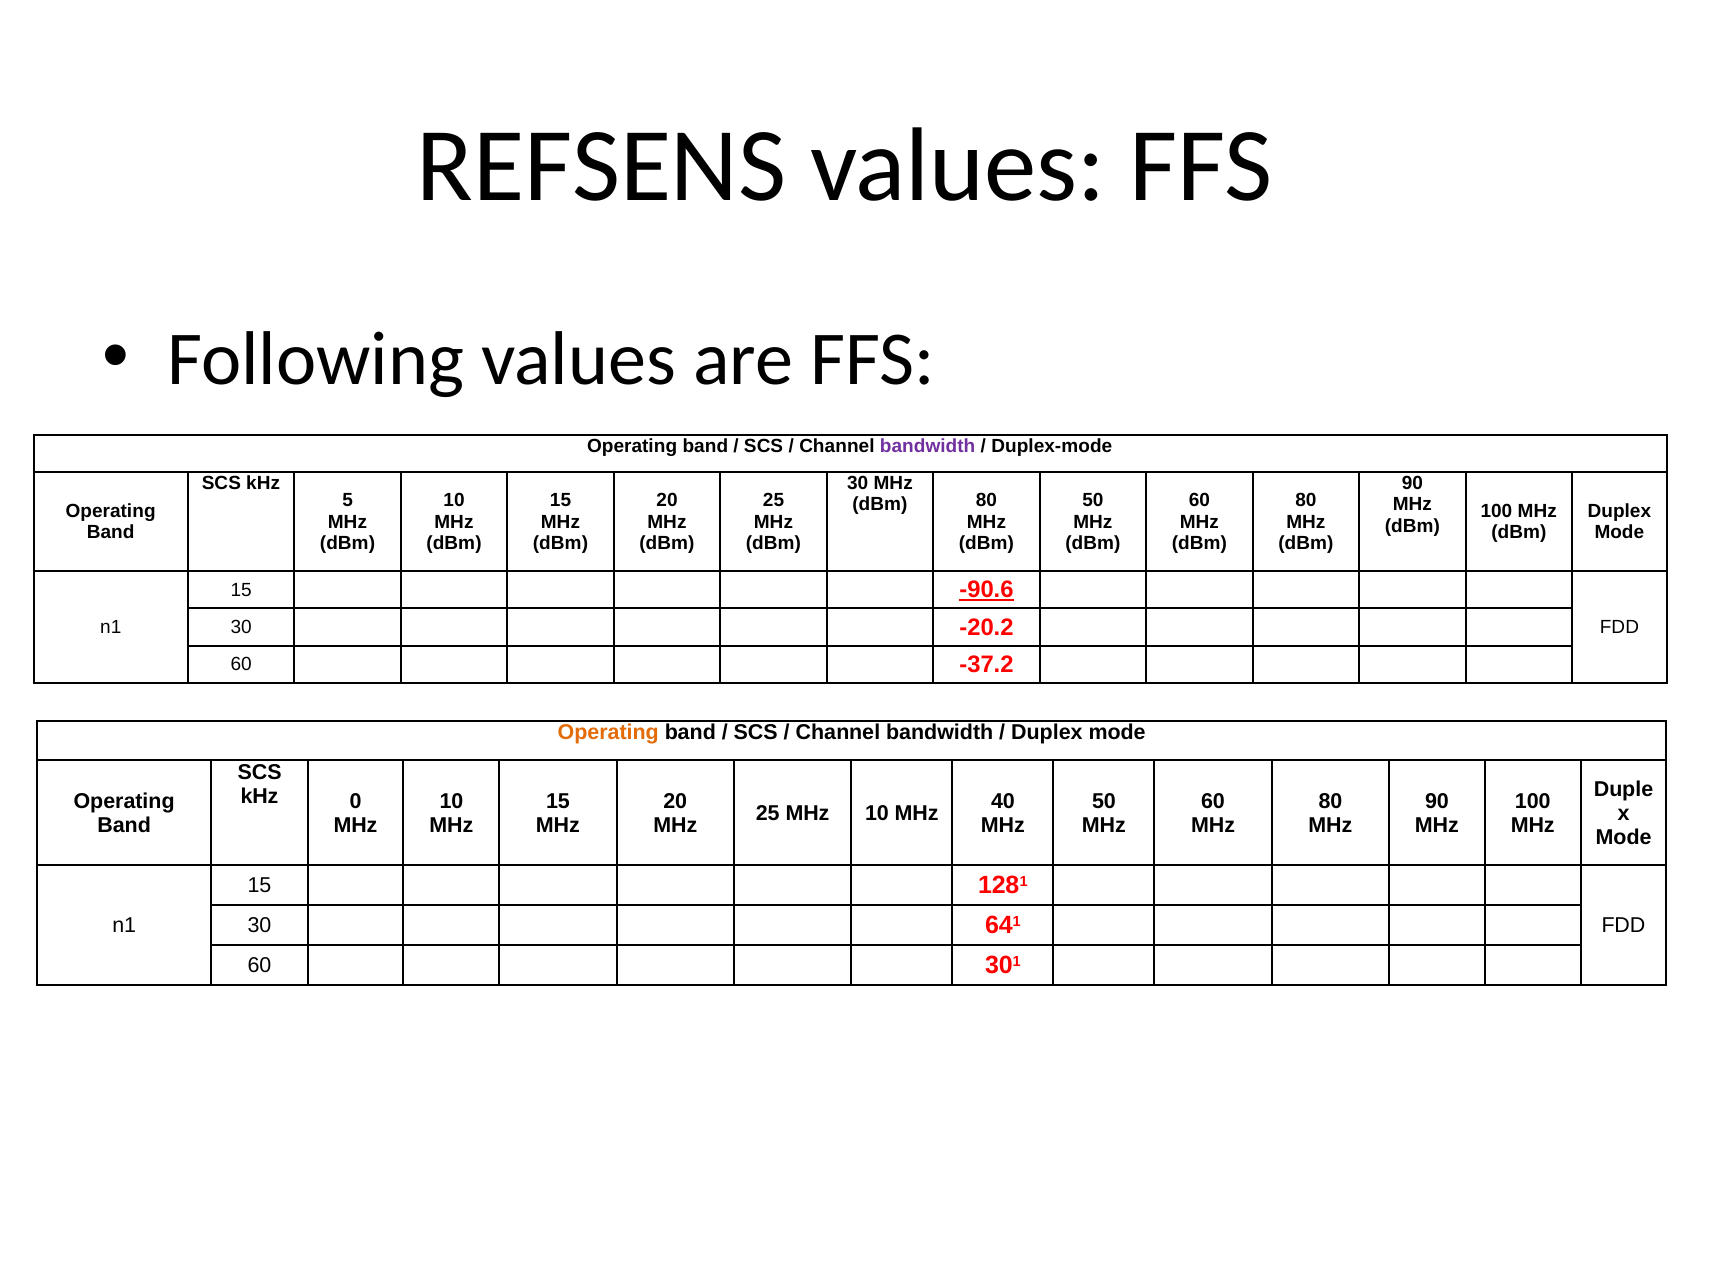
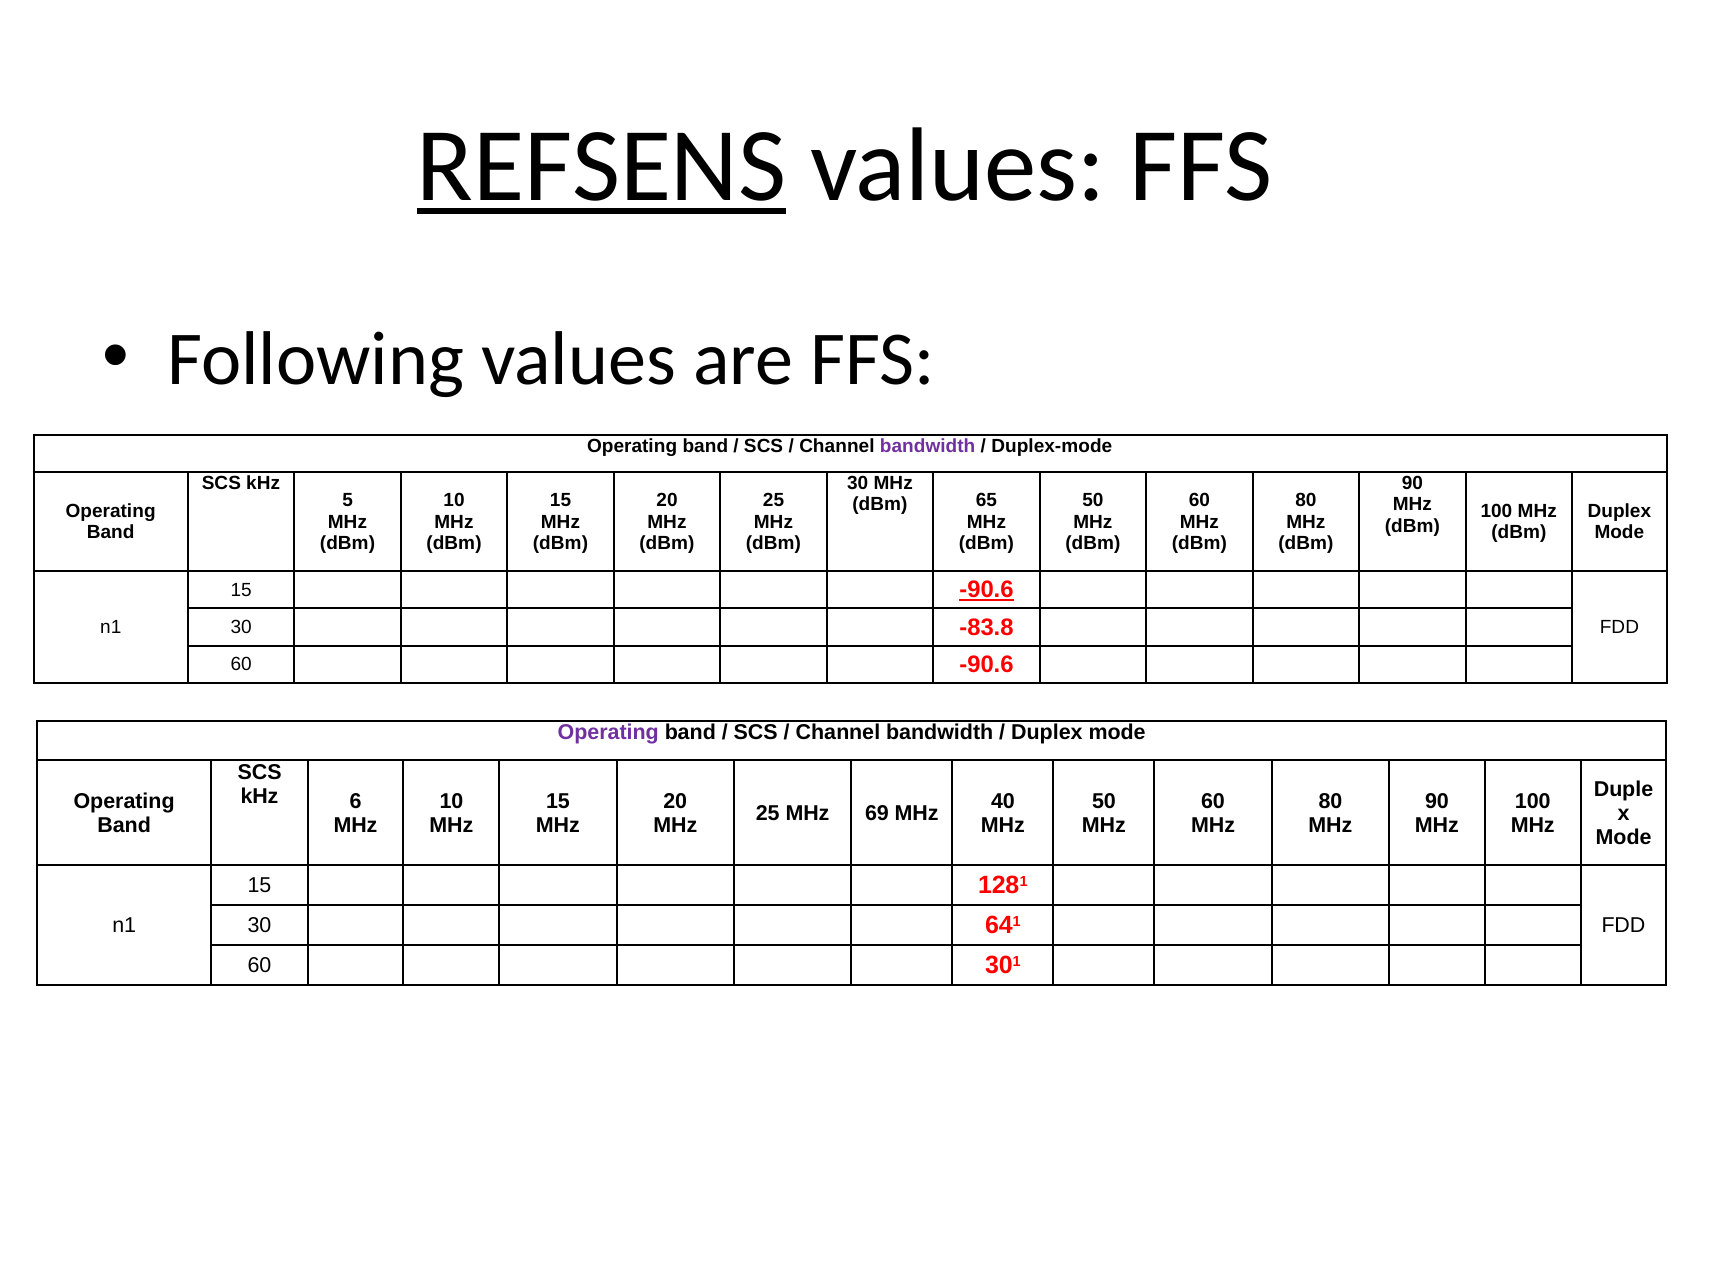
REFSENS underline: none -> present
80 at (986, 501): 80 -> 65
-20.2: -20.2 -> -83.8
60 -37.2: -37.2 -> -90.6
Operating at (608, 733) colour: orange -> purple
0: 0 -> 6
25 MHz 10: 10 -> 69
